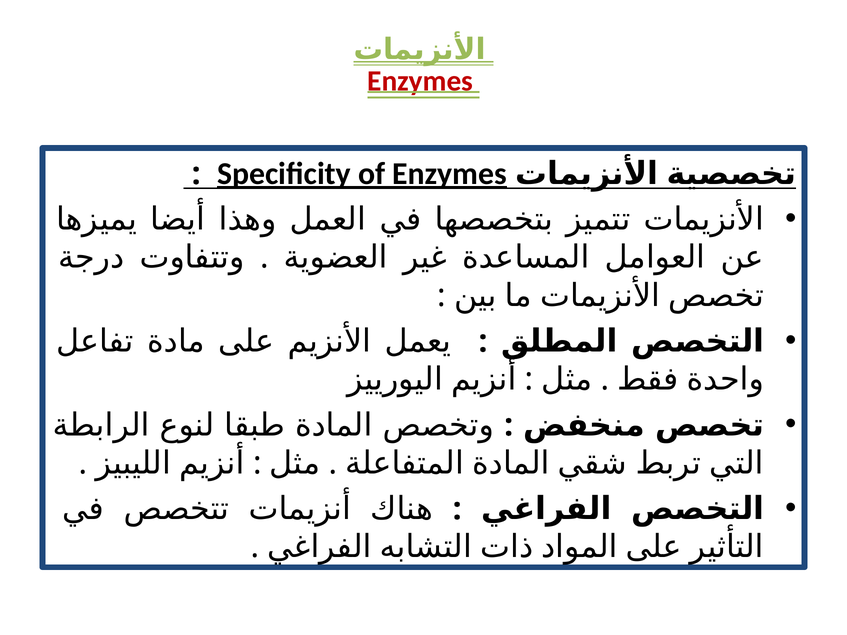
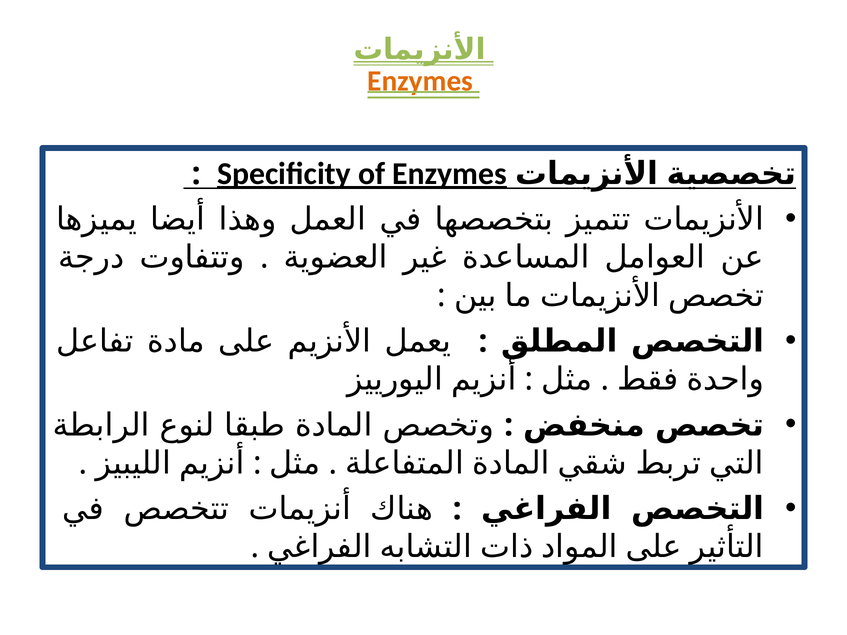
Enzymes at (420, 81) colour: red -> orange
